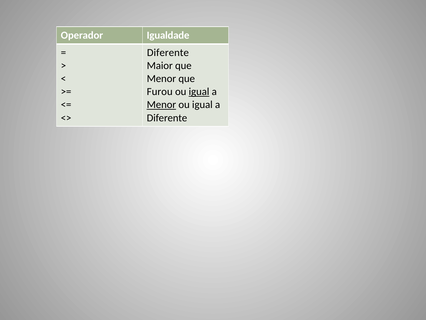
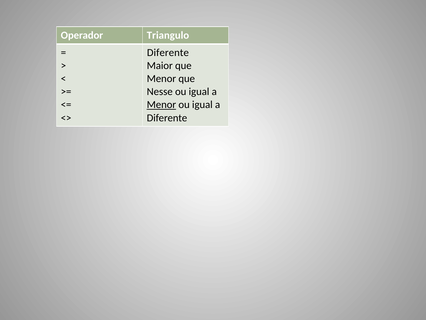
Igualdade: Igualdade -> Triangulo
Furou: Furou -> Nesse
igual at (199, 92) underline: present -> none
